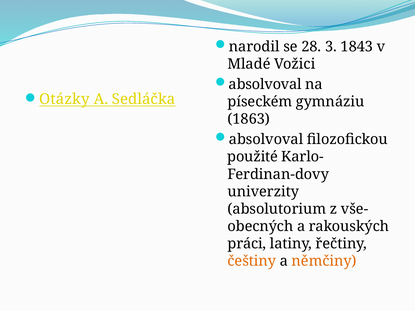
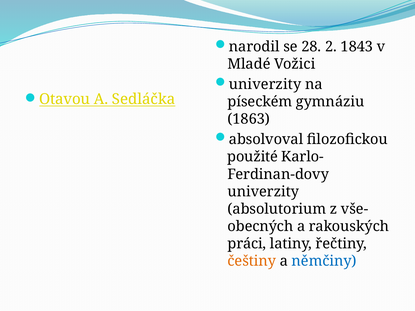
3: 3 -> 2
absolvoval at (265, 85): absolvoval -> univerzity
Otázky: Otázky -> Otavou
němčiny colour: orange -> blue
